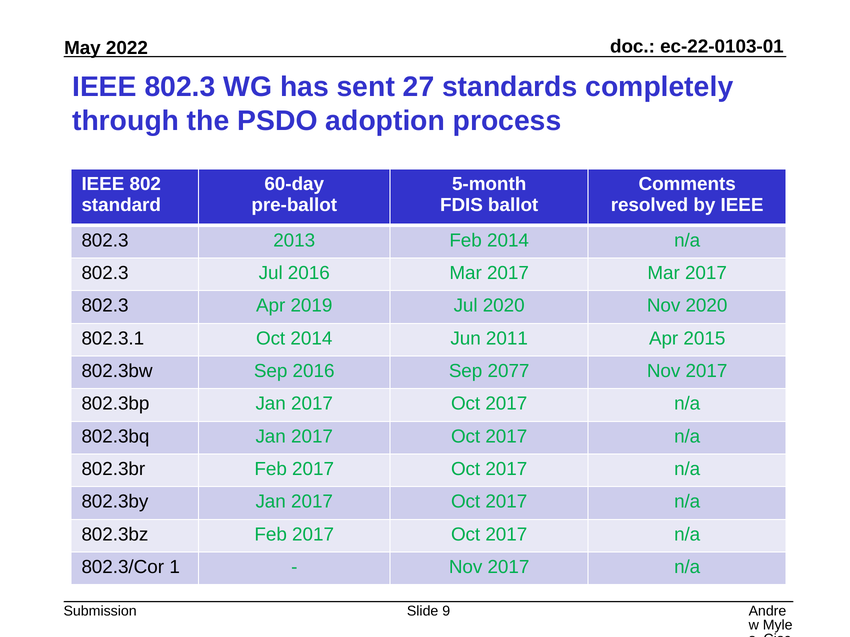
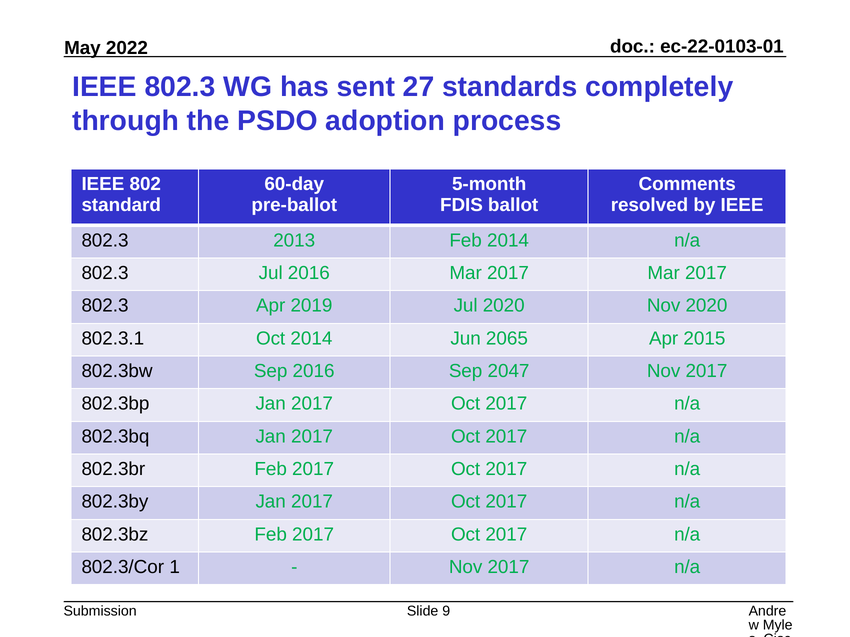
2011: 2011 -> 2065
2077: 2077 -> 2047
